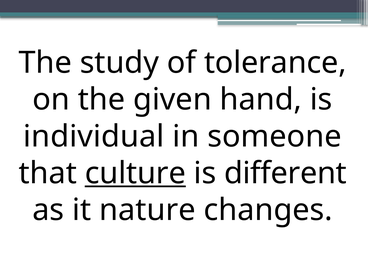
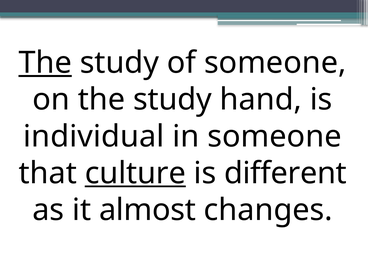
The at (45, 63) underline: none -> present
of tolerance: tolerance -> someone
on the given: given -> study
nature: nature -> almost
